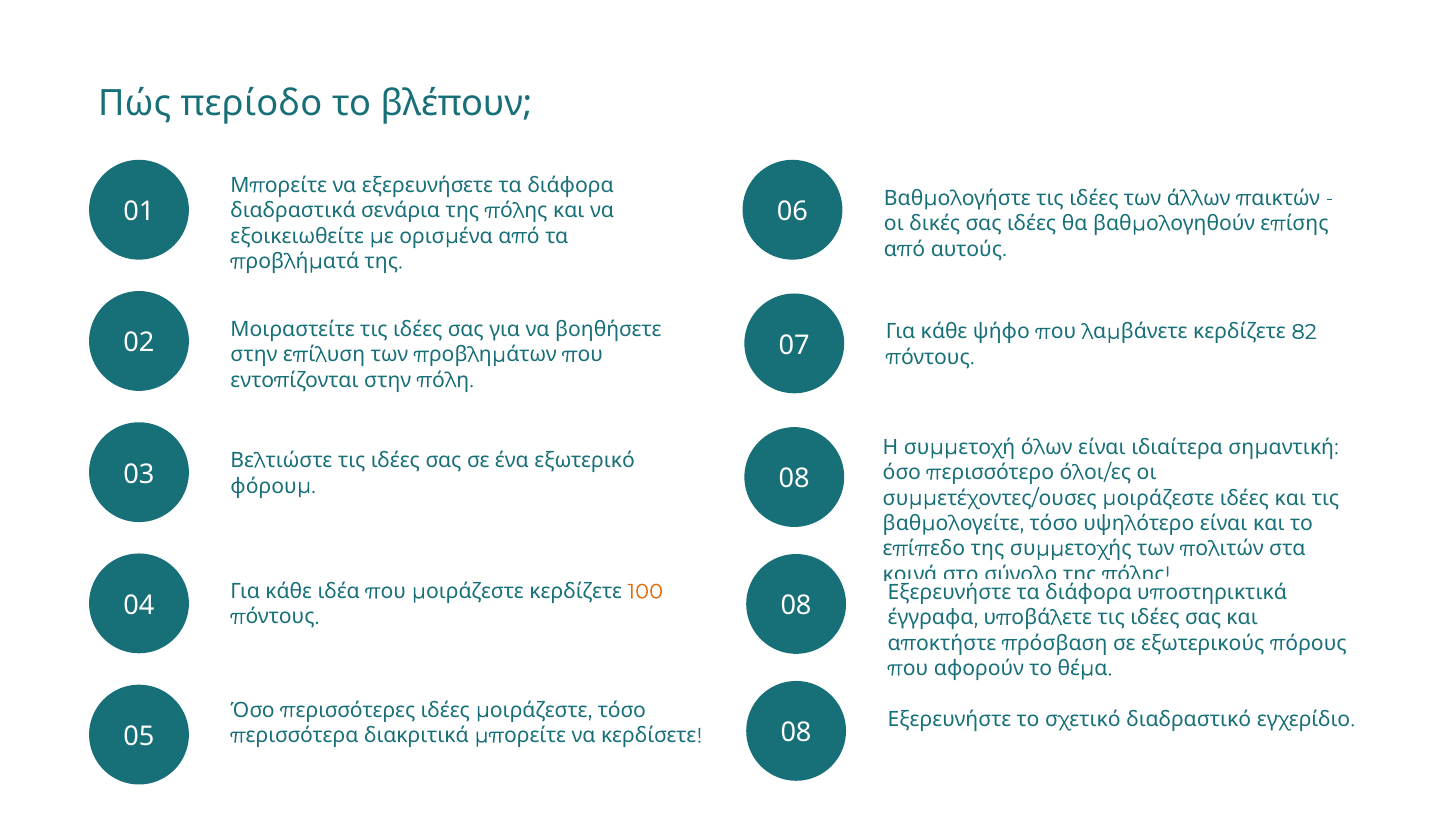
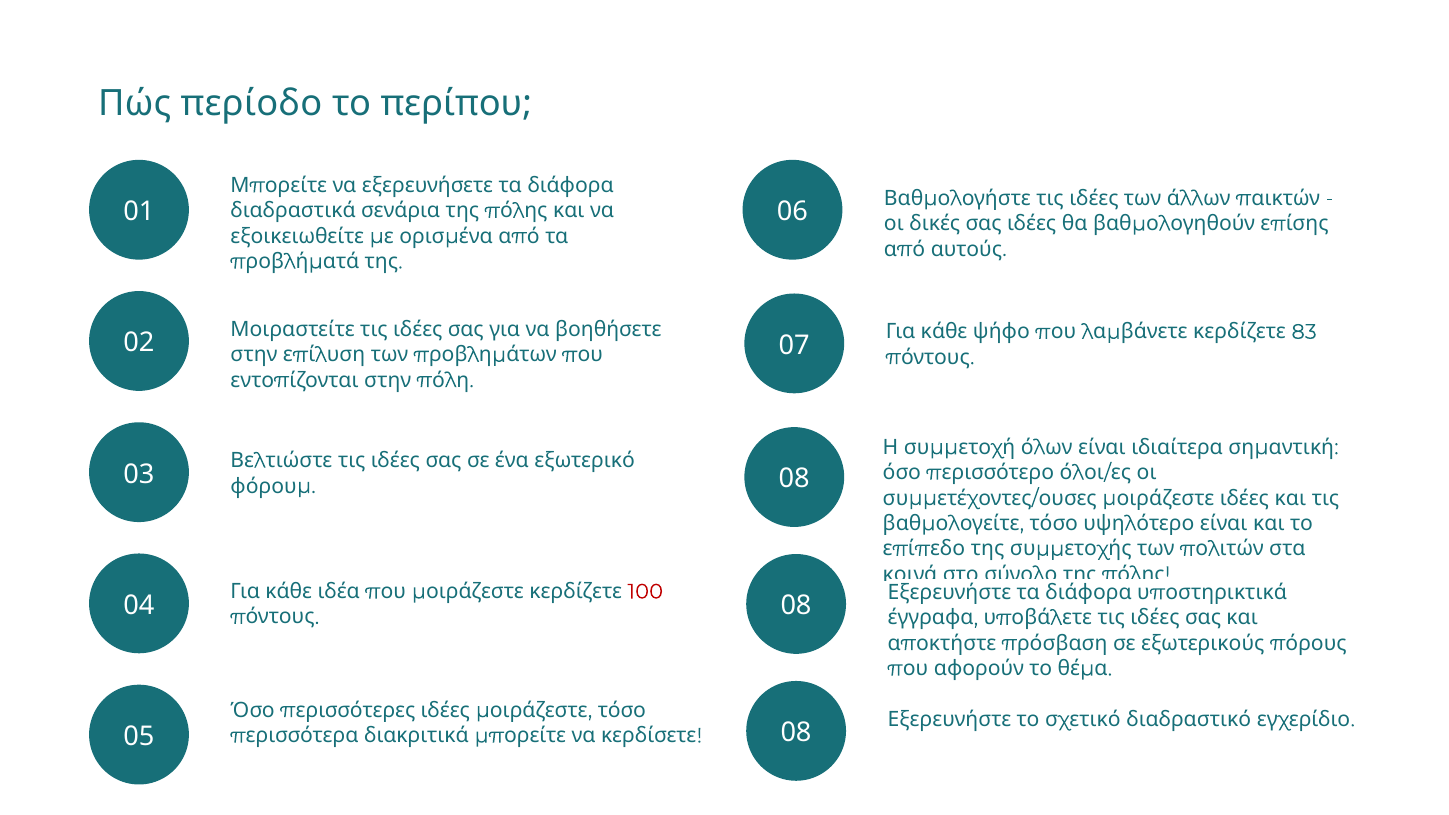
βλέπουν: βλέπουν -> περίπου
82: 82 -> 83
100 colour: orange -> red
